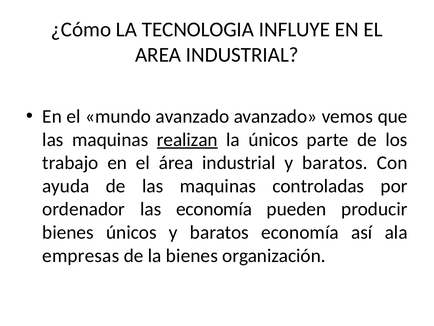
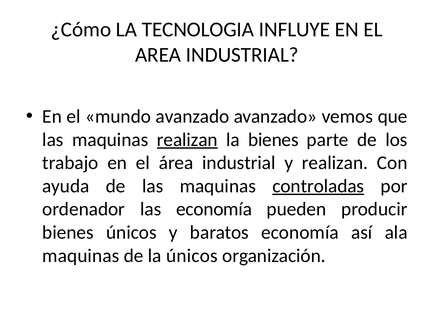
la únicos: únicos -> bienes
industrial y baratos: baratos -> realizan
controladas underline: none -> present
empresas at (81, 255): empresas -> maquinas
la bienes: bienes -> únicos
